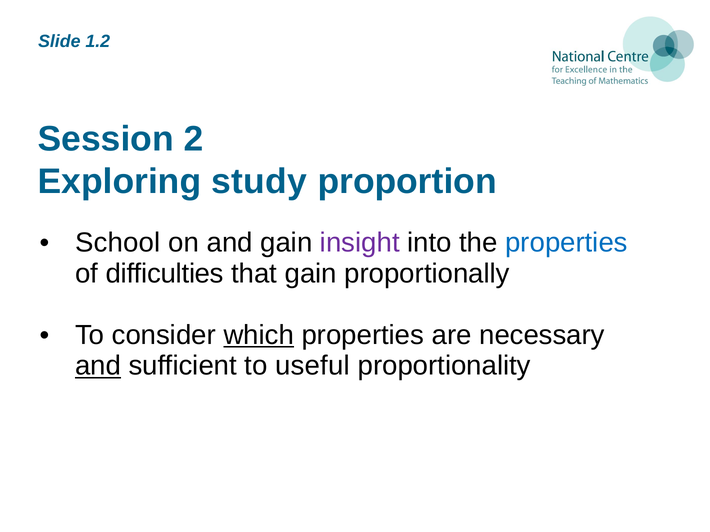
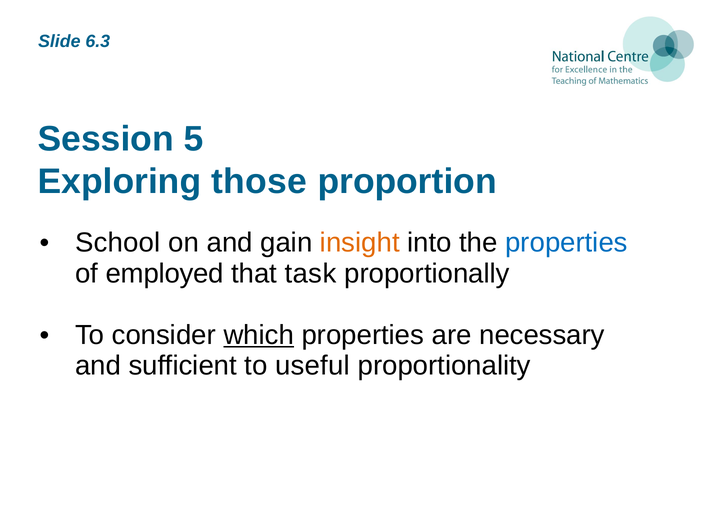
1.2: 1.2 -> 6.3
2: 2 -> 5
study: study -> those
insight colour: purple -> orange
difficulties: difficulties -> employed
that gain: gain -> task
and at (98, 366) underline: present -> none
